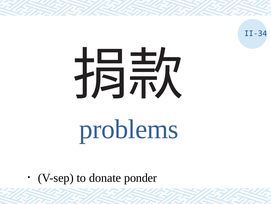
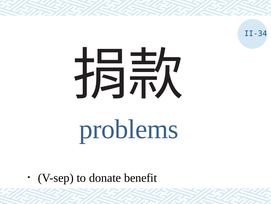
ponder: ponder -> benefit
